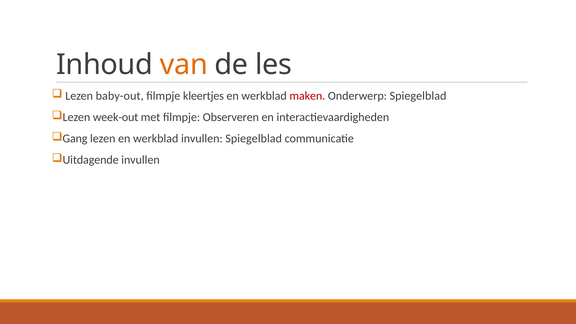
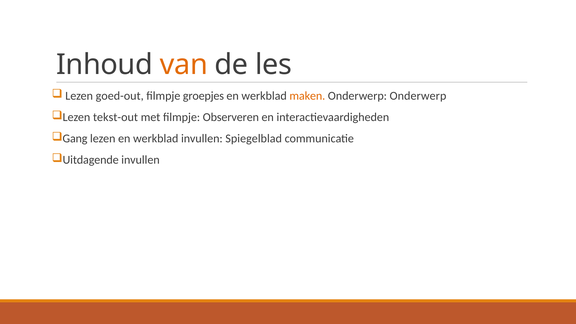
baby-out: baby-out -> goed-out
kleertjes: kleertjes -> groepjes
maken colour: red -> orange
Onderwerp Spiegelblad: Spiegelblad -> Onderwerp
week-out: week-out -> tekst-out
